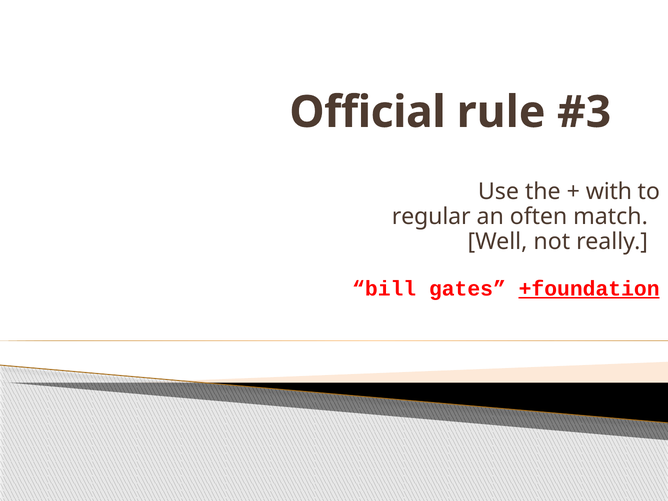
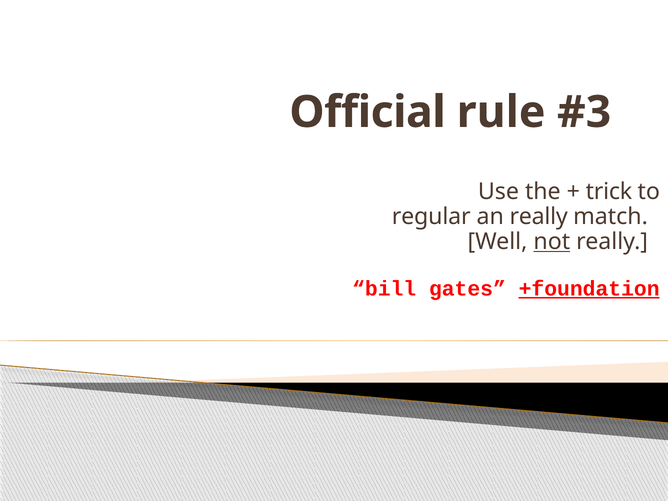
with: with -> trick
an often: often -> really
not underline: none -> present
